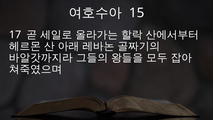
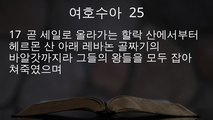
15: 15 -> 25
